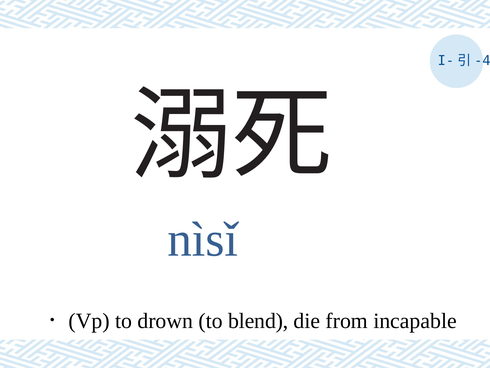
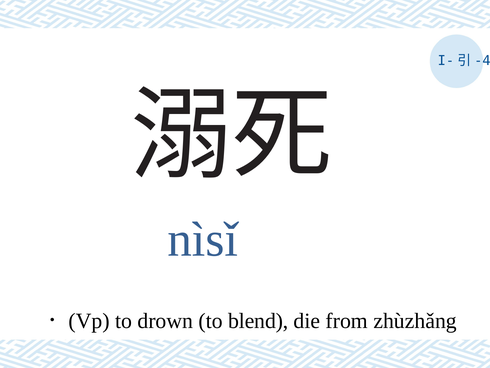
incapable: incapable -> zhùzhǎng
